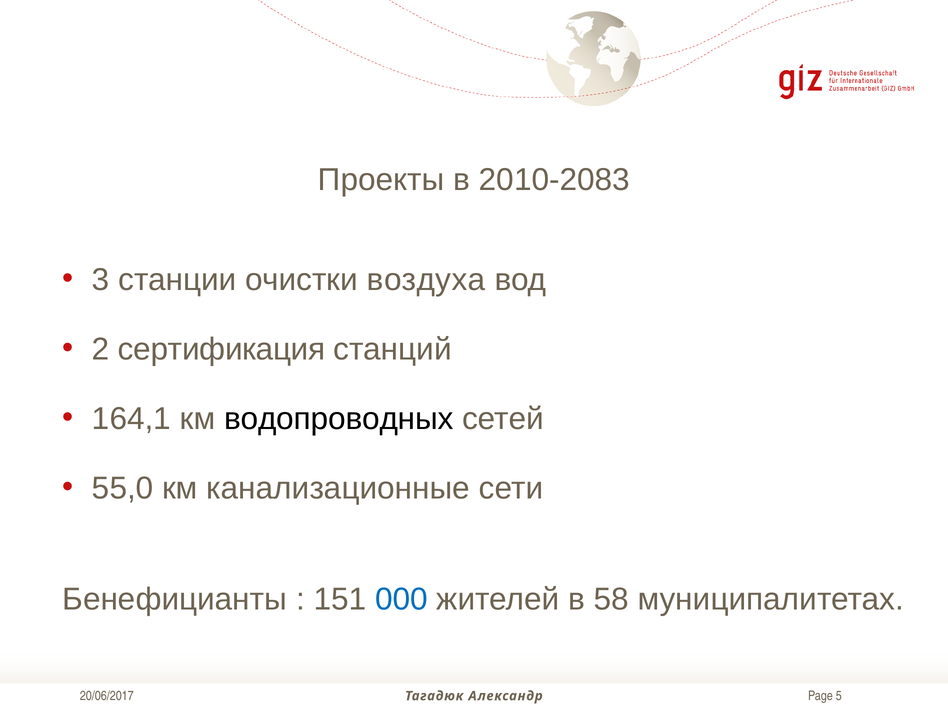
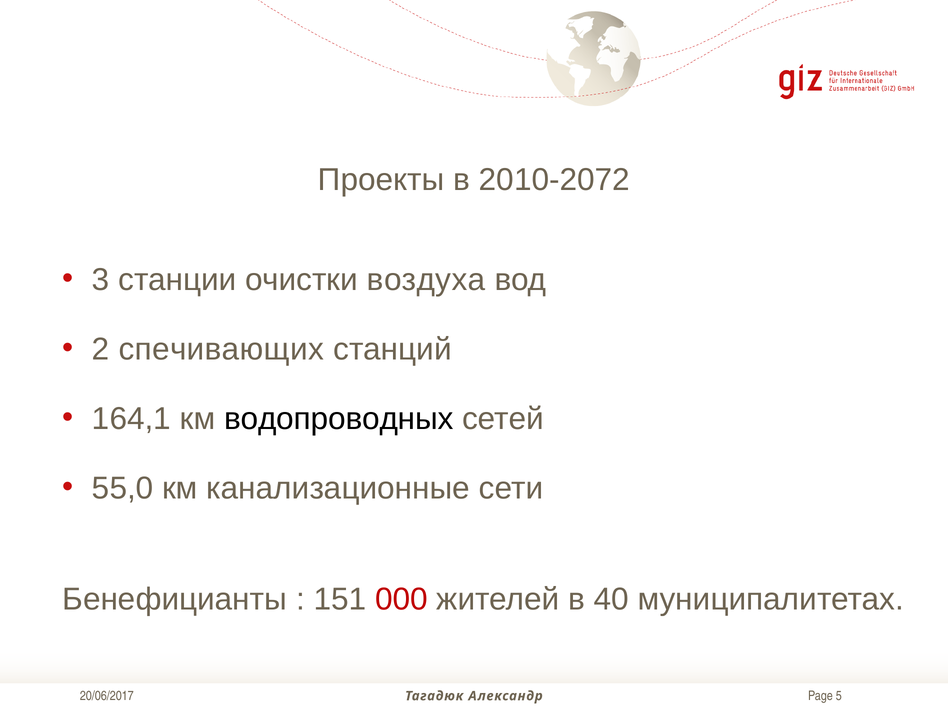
2010-2083: 2010-2083 -> 2010-2072
сертификация: сертификация -> спечивающих
000 colour: blue -> red
58: 58 -> 40
